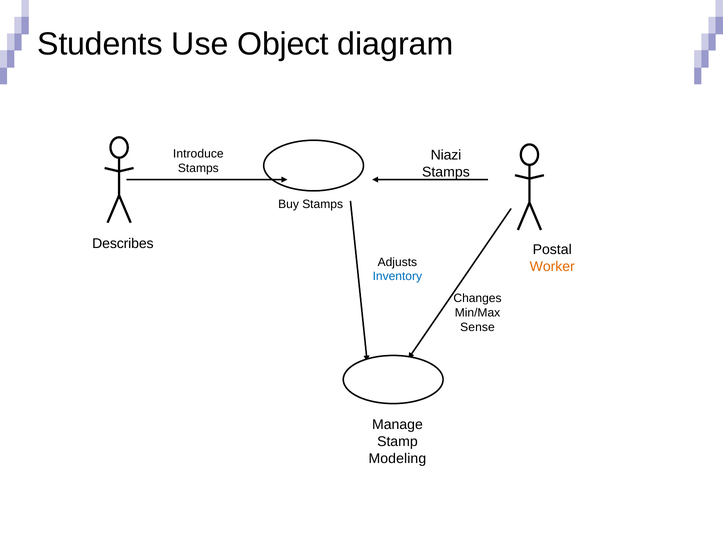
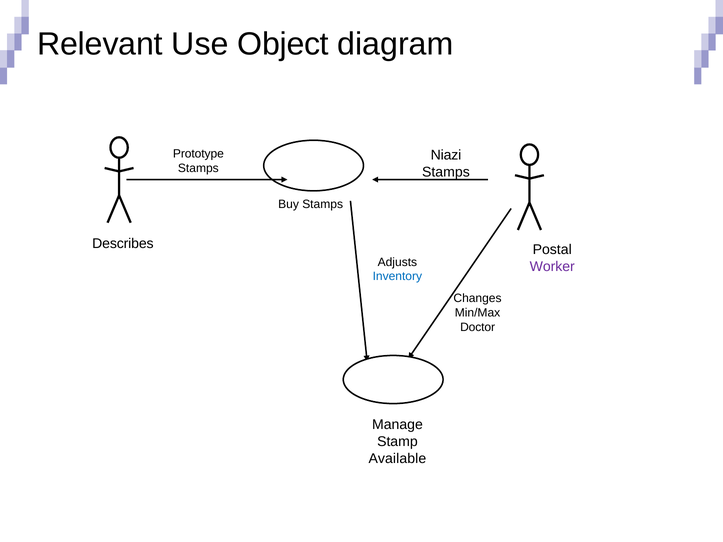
Students: Students -> Relevant
Introduce: Introduce -> Prototype
Worker colour: orange -> purple
Sense: Sense -> Doctor
Modeling: Modeling -> Available
